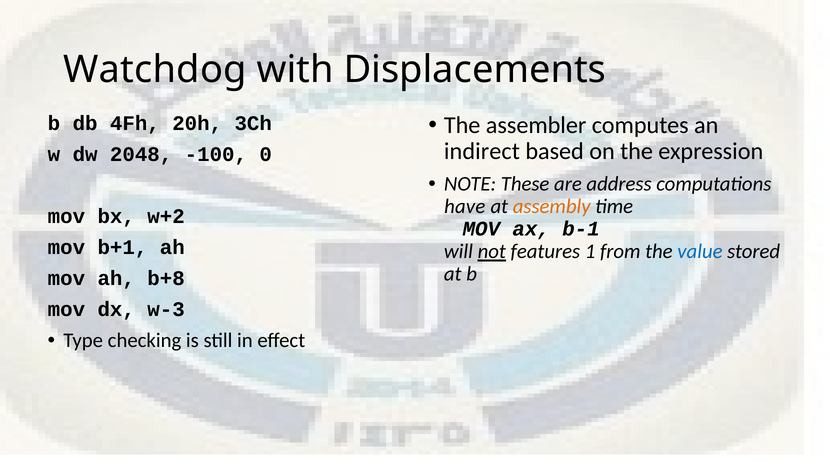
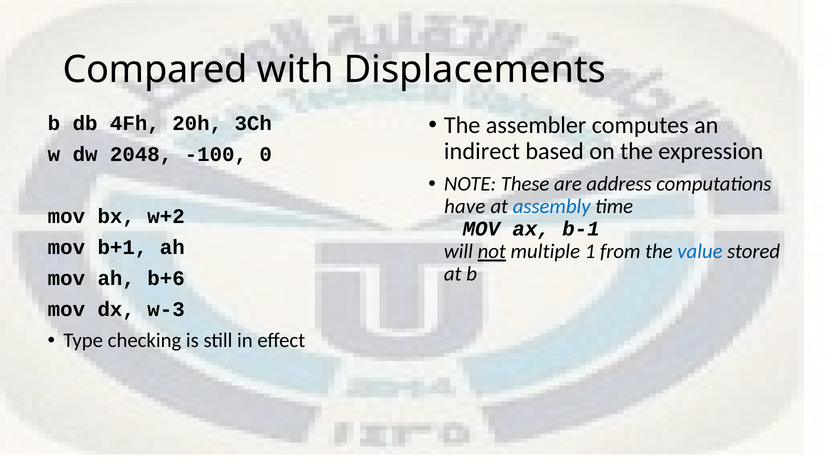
Watchdog: Watchdog -> Compared
assembly colour: orange -> blue
features: features -> multiple
b+8: b+8 -> b+6
